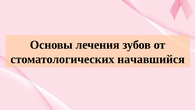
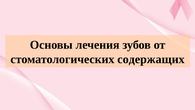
начавшийся: начавшийся -> содержащих
